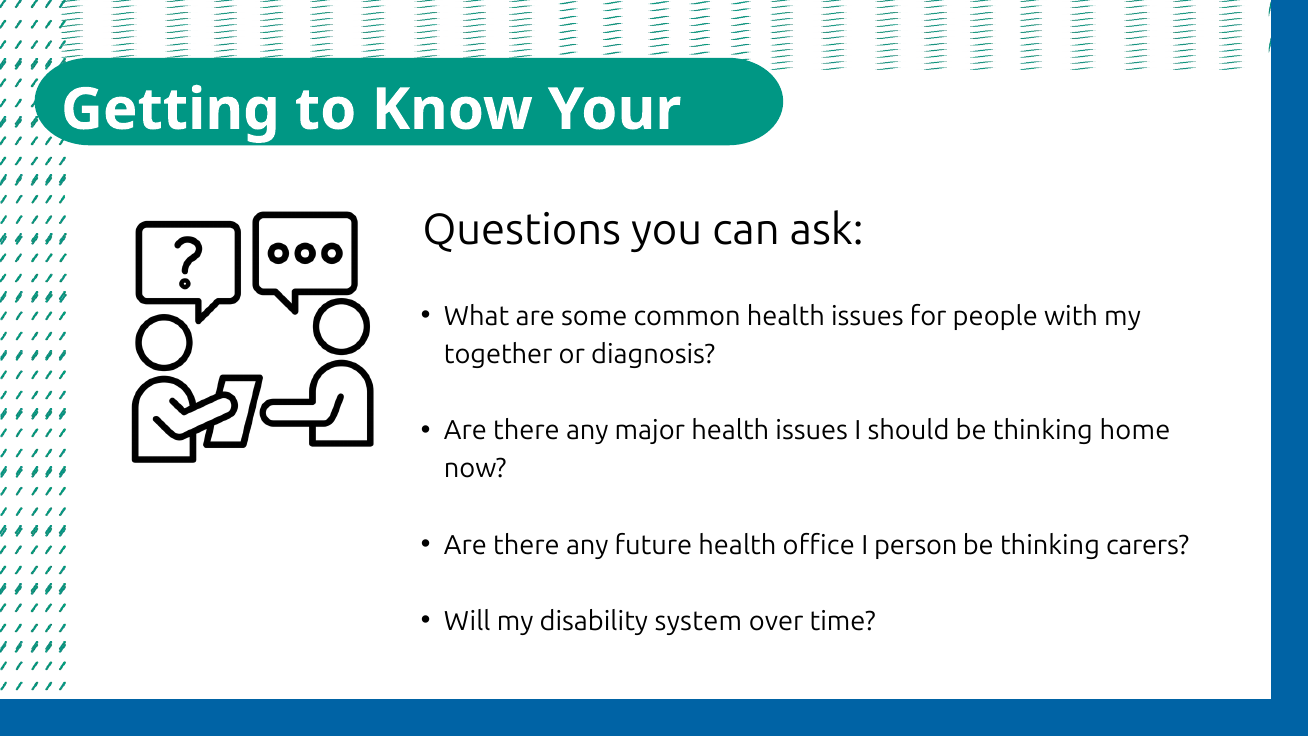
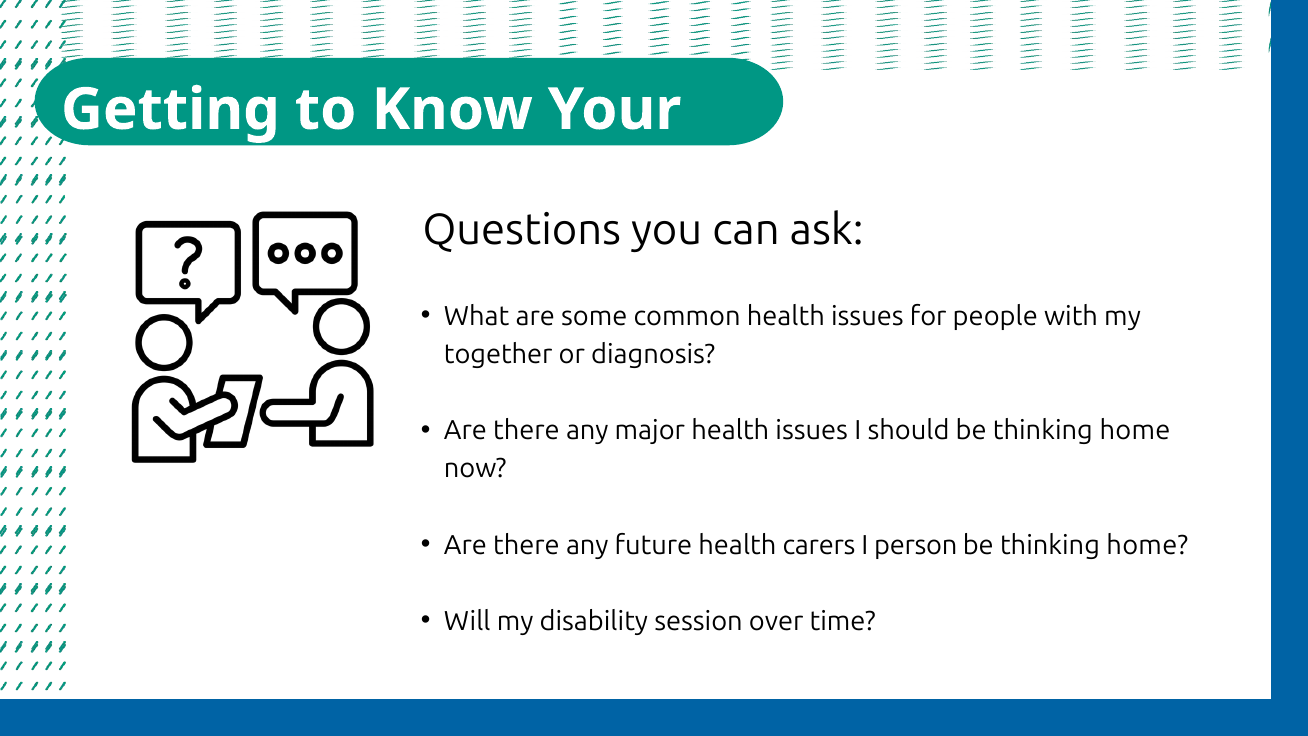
office: office -> carers
carers at (1148, 545): carers -> home
system: system -> session
